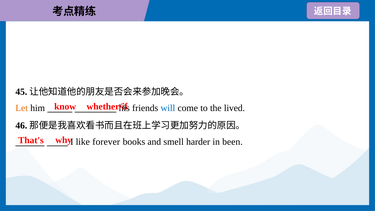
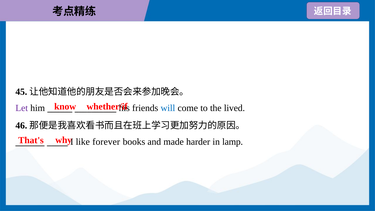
Let colour: orange -> purple
smell: smell -> made
been: been -> lamp
